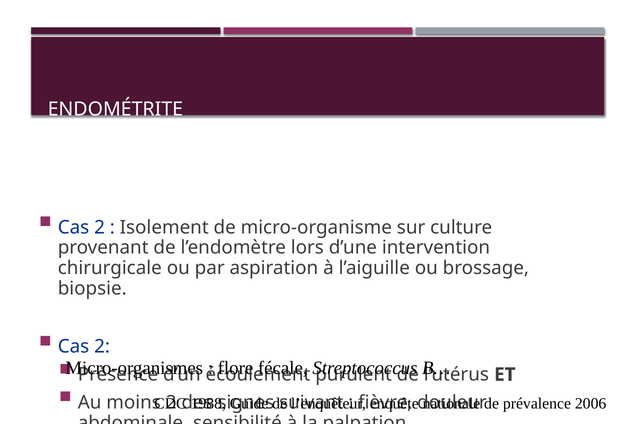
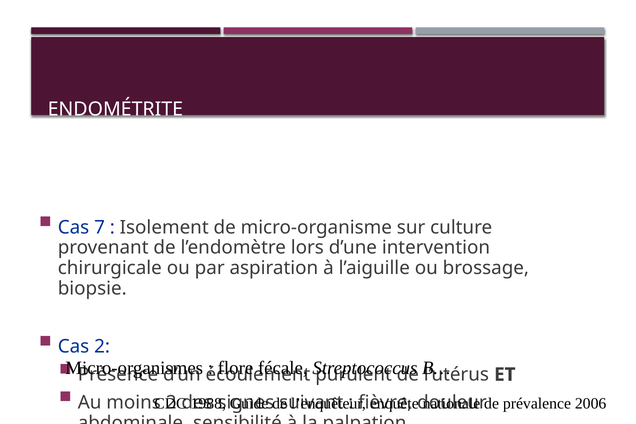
2 at (100, 227): 2 -> 7
